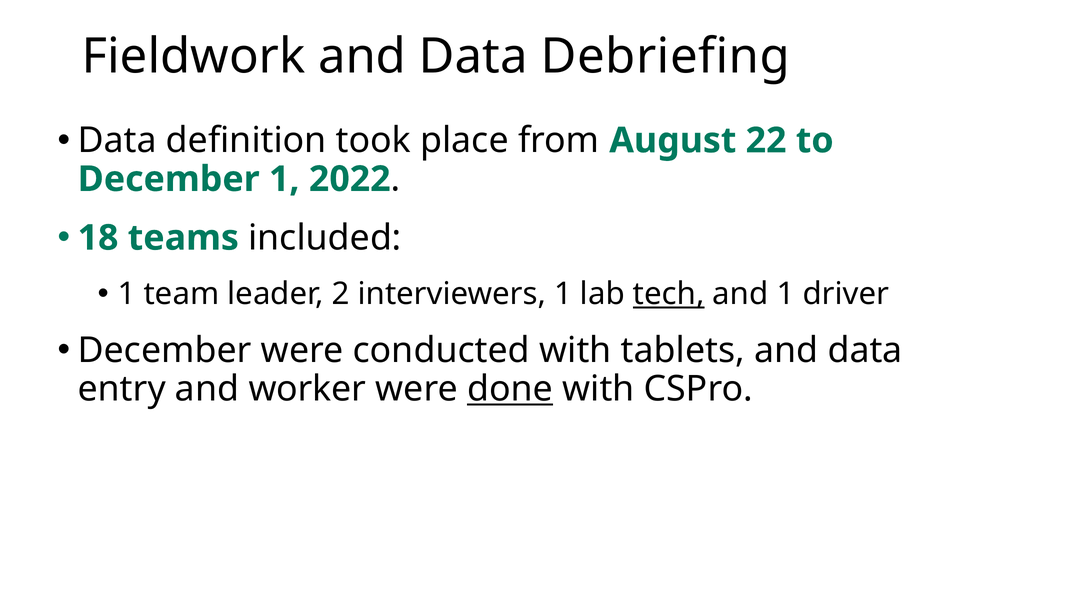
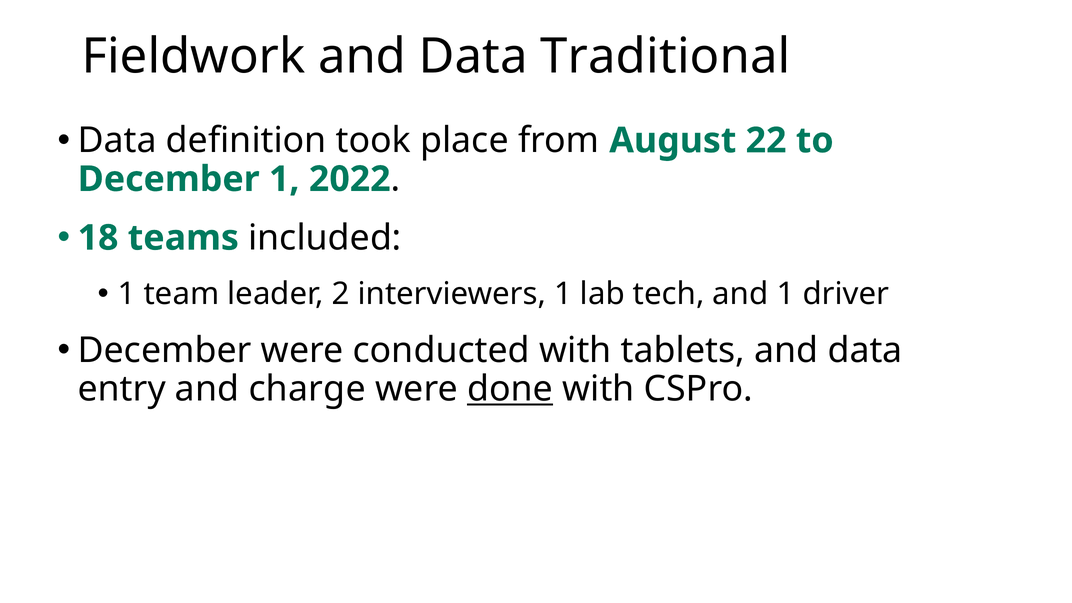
Debriefing: Debriefing -> Traditional
tech underline: present -> none
worker: worker -> charge
